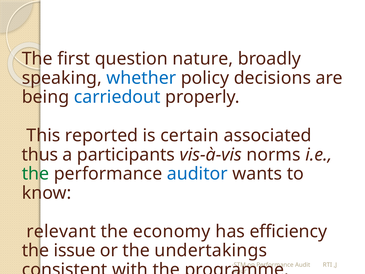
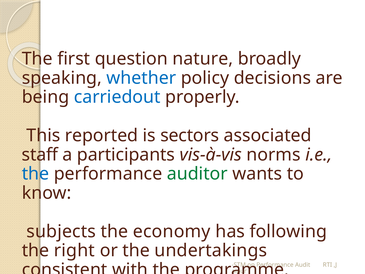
certain: certain -> sectors
thus: thus -> staff
the at (36, 174) colour: green -> blue
auditor colour: blue -> green
relevant: relevant -> subjects
efficiency: efficiency -> following
issue: issue -> right
